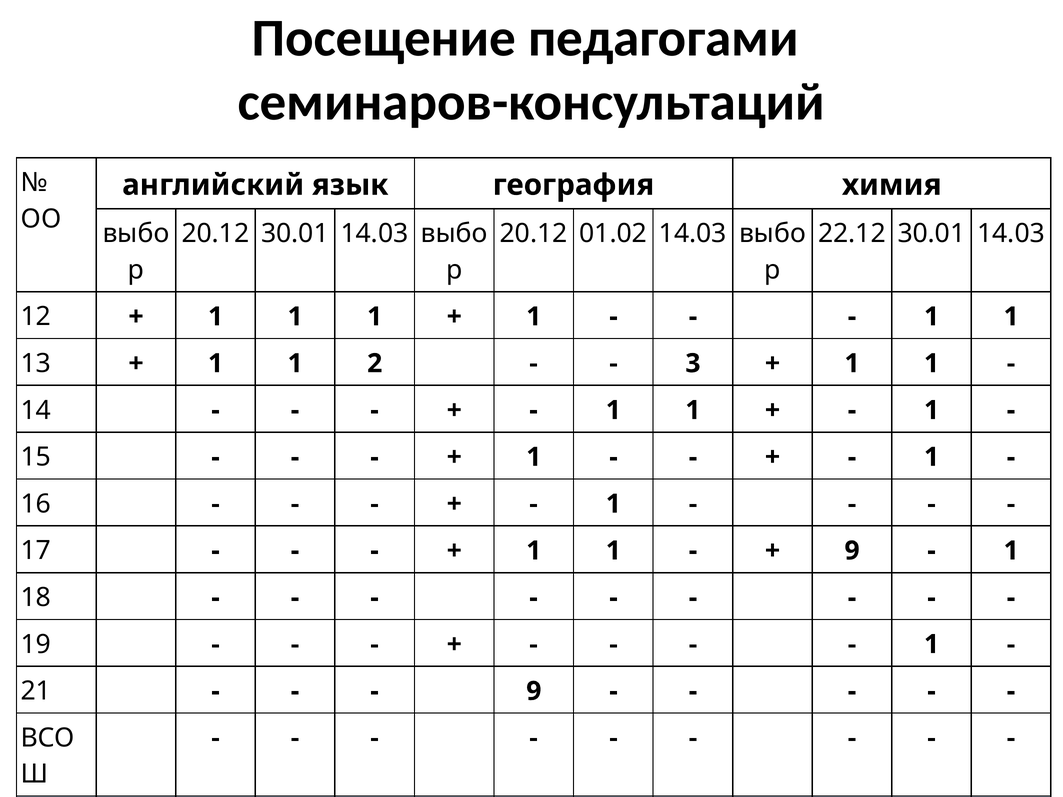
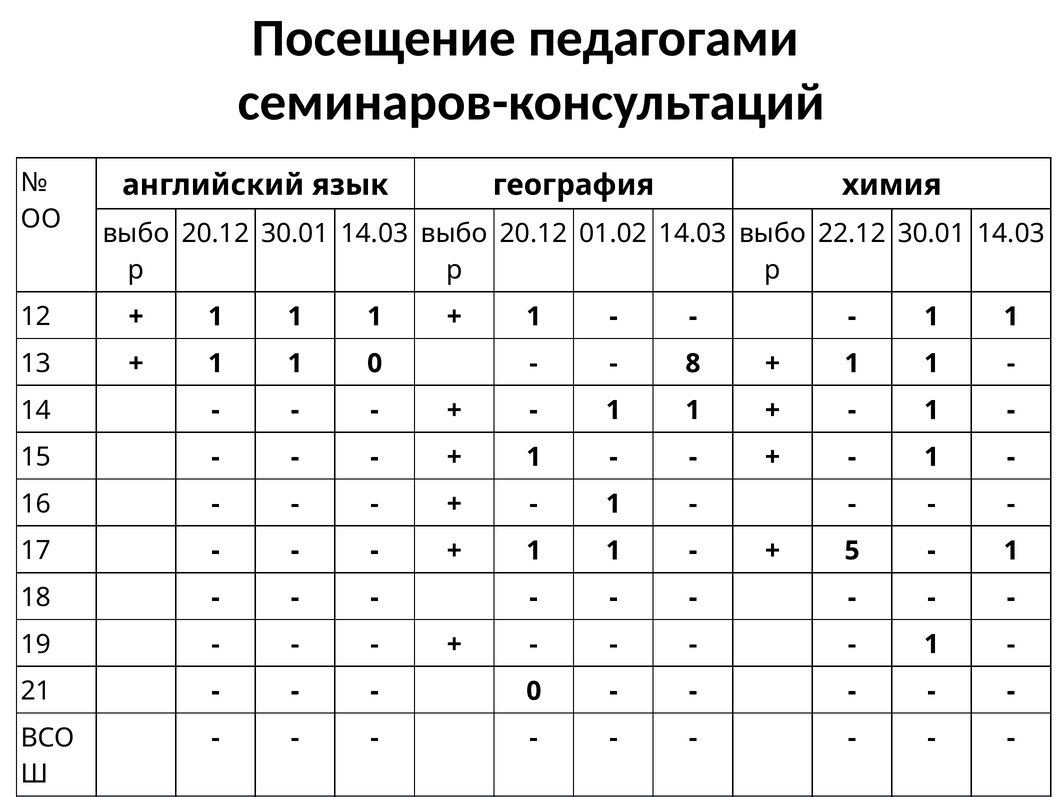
1 2: 2 -> 0
3 at (693, 364): 3 -> 8
9 at (852, 551): 9 -> 5
9 at (534, 691): 9 -> 0
